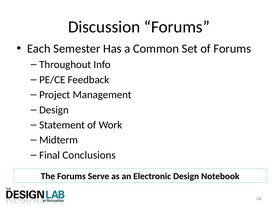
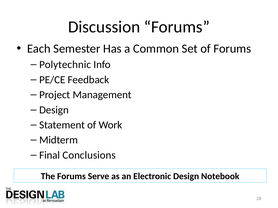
Throughout: Throughout -> Polytechnic
